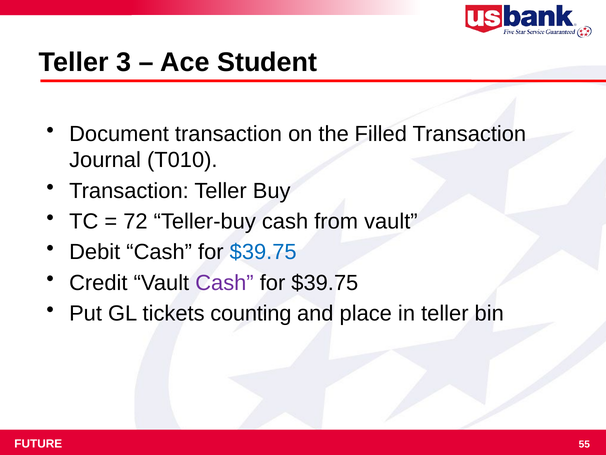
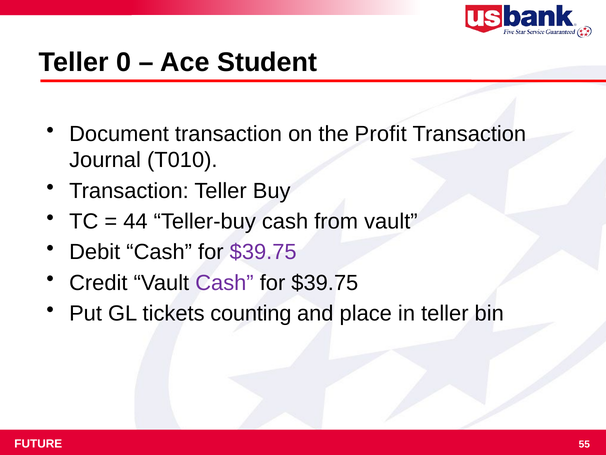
3: 3 -> 0
Filled: Filled -> Profit
72: 72 -> 44
$39.75 at (263, 252) colour: blue -> purple
